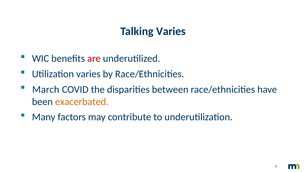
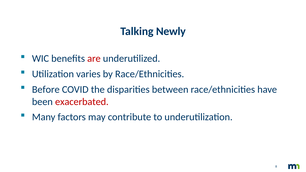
Talking Varies: Varies -> Newly
March: March -> Before
exacerbated colour: orange -> red
